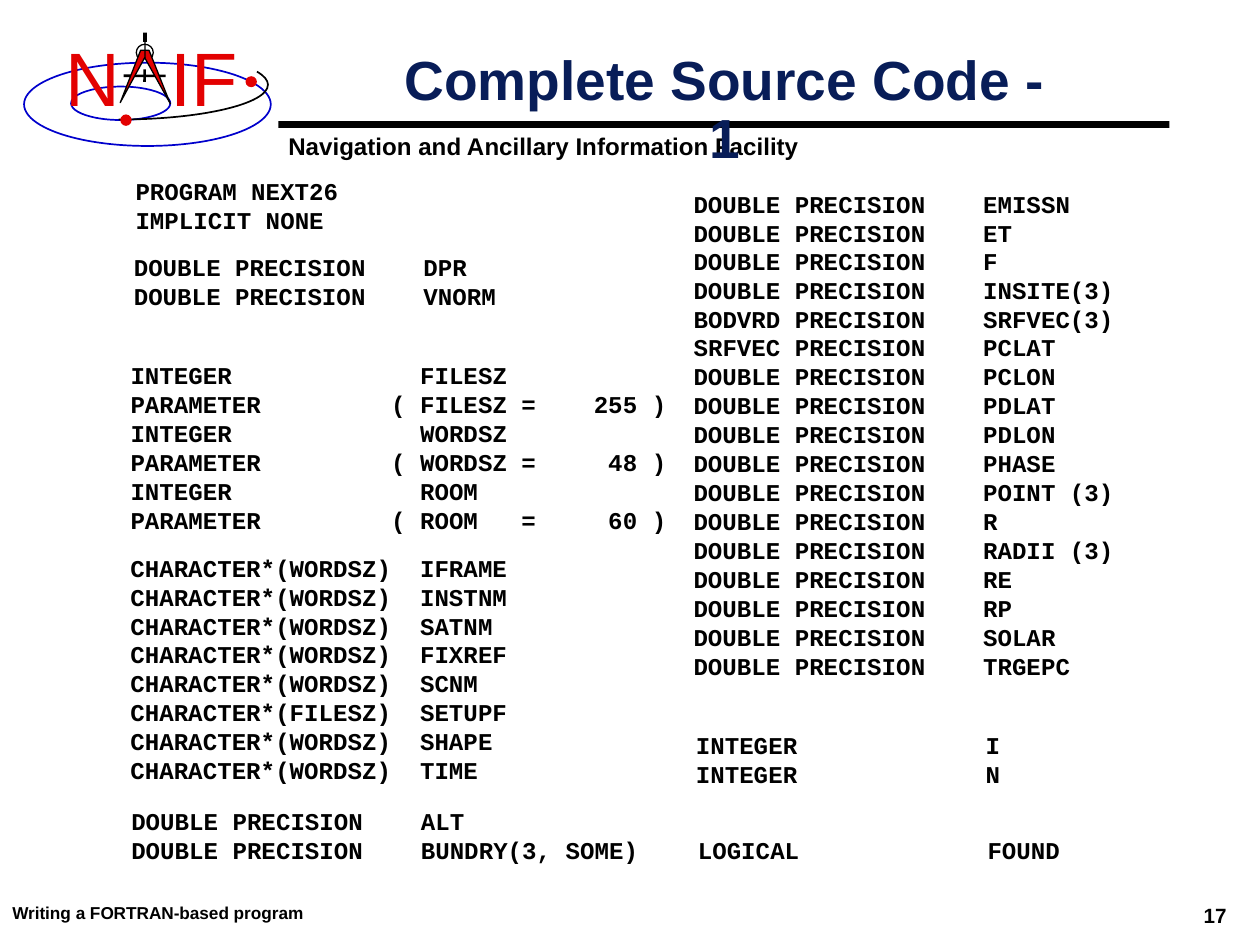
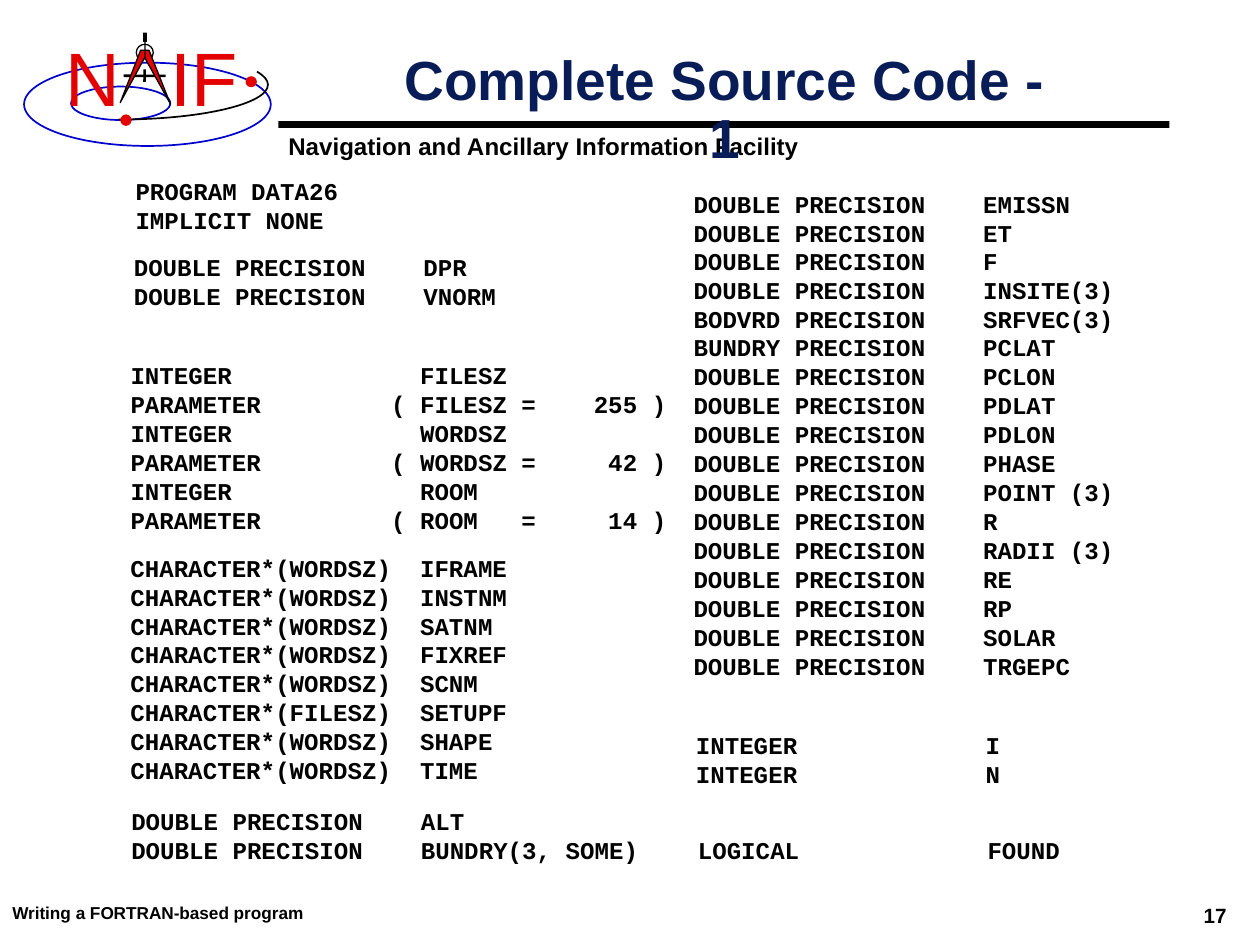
NEXT26: NEXT26 -> DATA26
SRFVEC: SRFVEC -> BUNDRY
48: 48 -> 42
60: 60 -> 14
